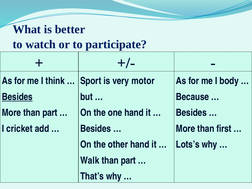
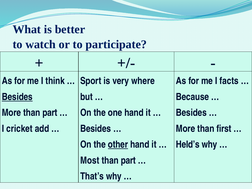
motor: motor -> where
body: body -> facts
other underline: none -> present
Lots’s: Lots’s -> Held’s
Walk: Walk -> Most
